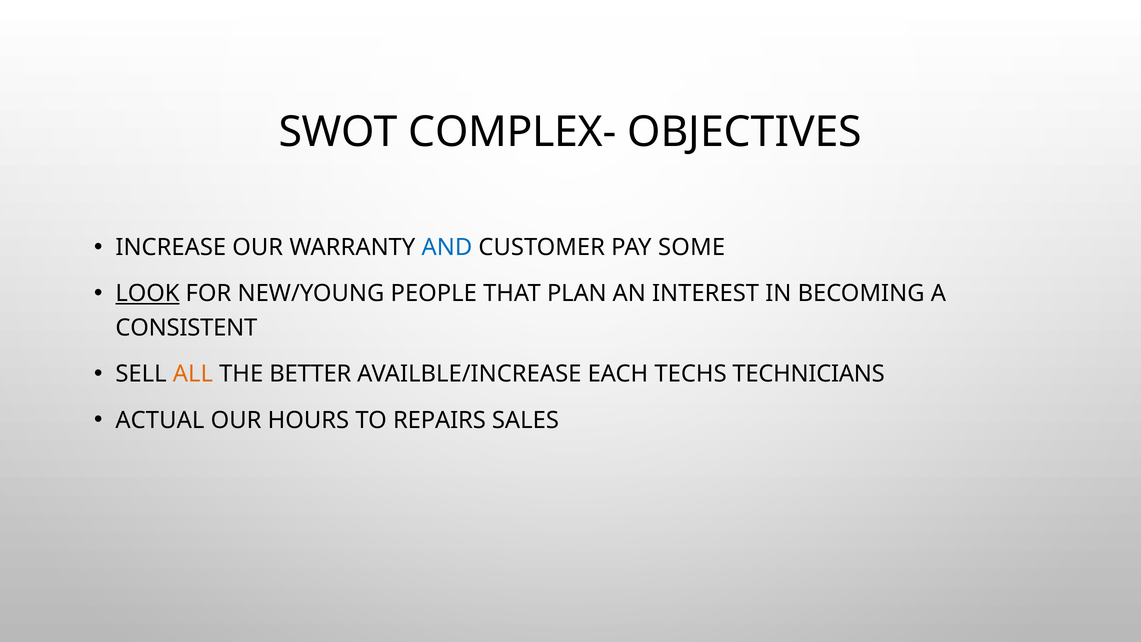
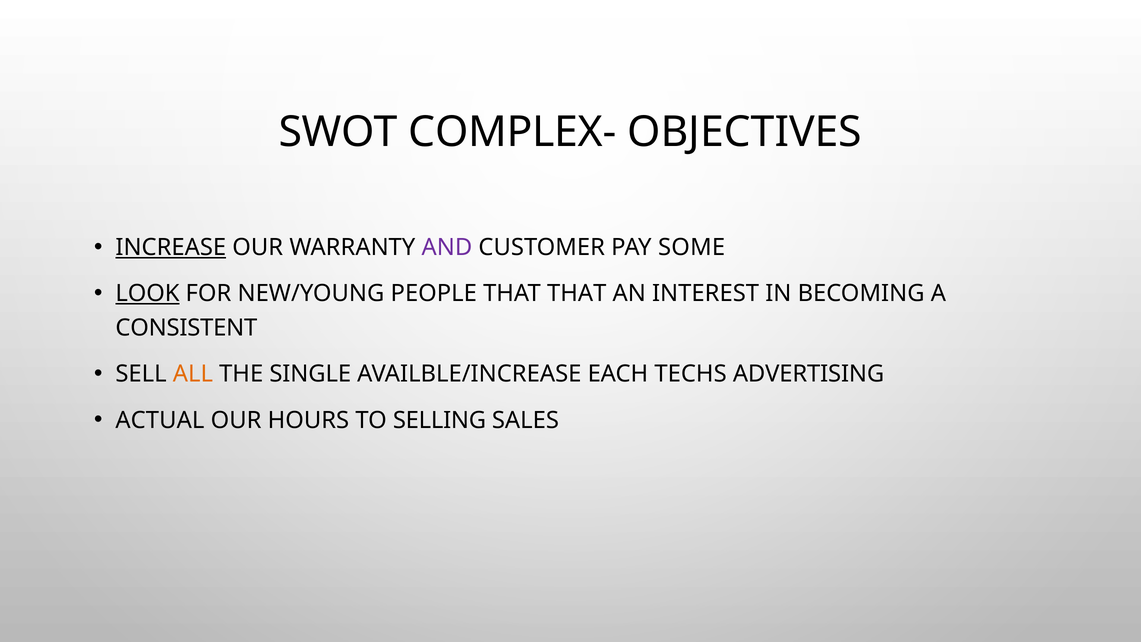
INCREASE underline: none -> present
AND colour: blue -> purple
THAT PLAN: PLAN -> THAT
BETTER: BETTER -> SINGLE
TECHNICIANS: TECHNICIANS -> ADVERTISING
REPAIRS: REPAIRS -> SELLING
